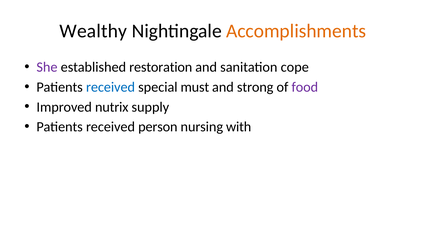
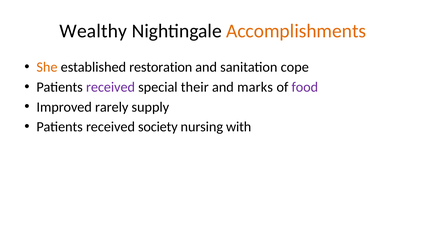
She colour: purple -> orange
received at (111, 87) colour: blue -> purple
must: must -> their
strong: strong -> marks
nutrix: nutrix -> rarely
person: person -> society
